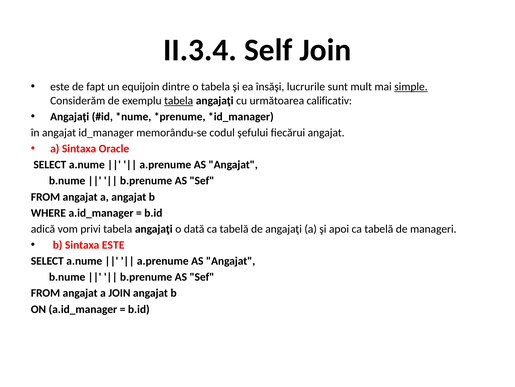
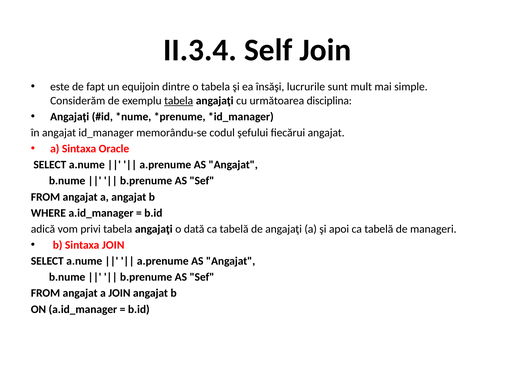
simple underline: present -> none
calificativ: calificativ -> disciplina
Sintaxa ESTE: ESTE -> JOIN
